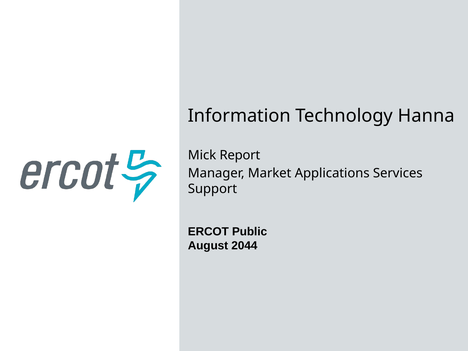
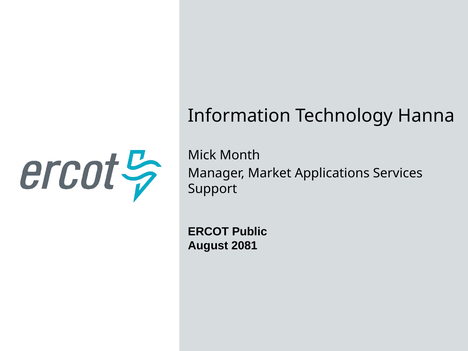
Report: Report -> Month
2044: 2044 -> 2081
